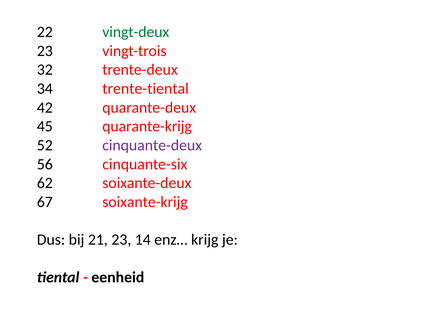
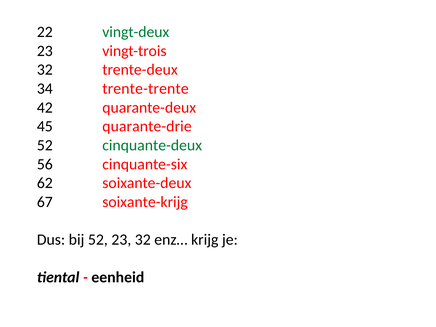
trente-tiental: trente-tiental -> trente-trente
quarante-krijg: quarante-krijg -> quarante-drie
cinquante-deux colour: purple -> green
bij 21: 21 -> 52
23 14: 14 -> 32
